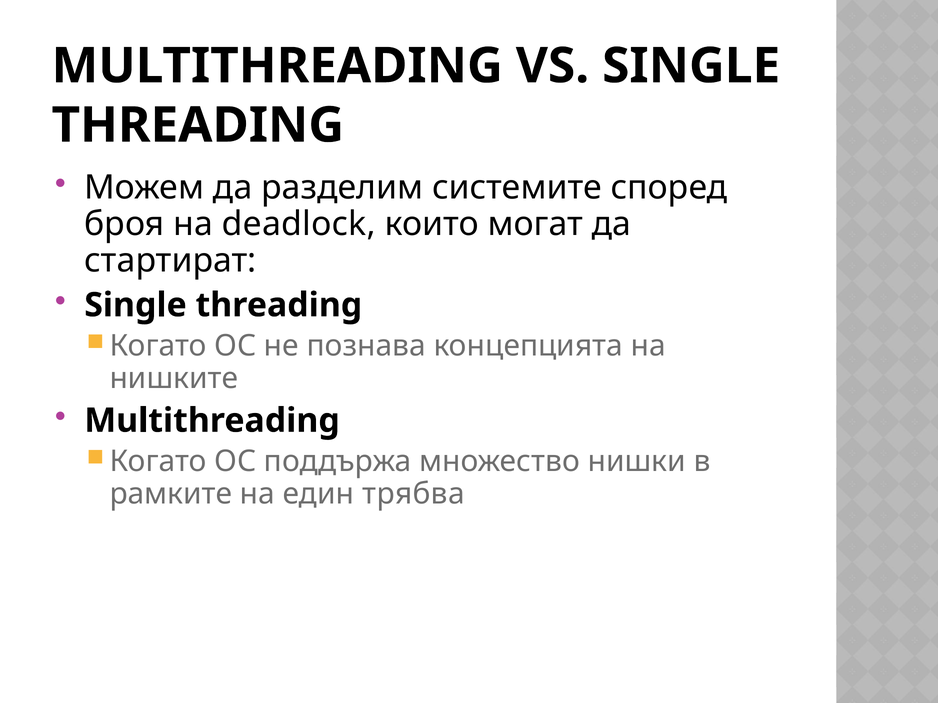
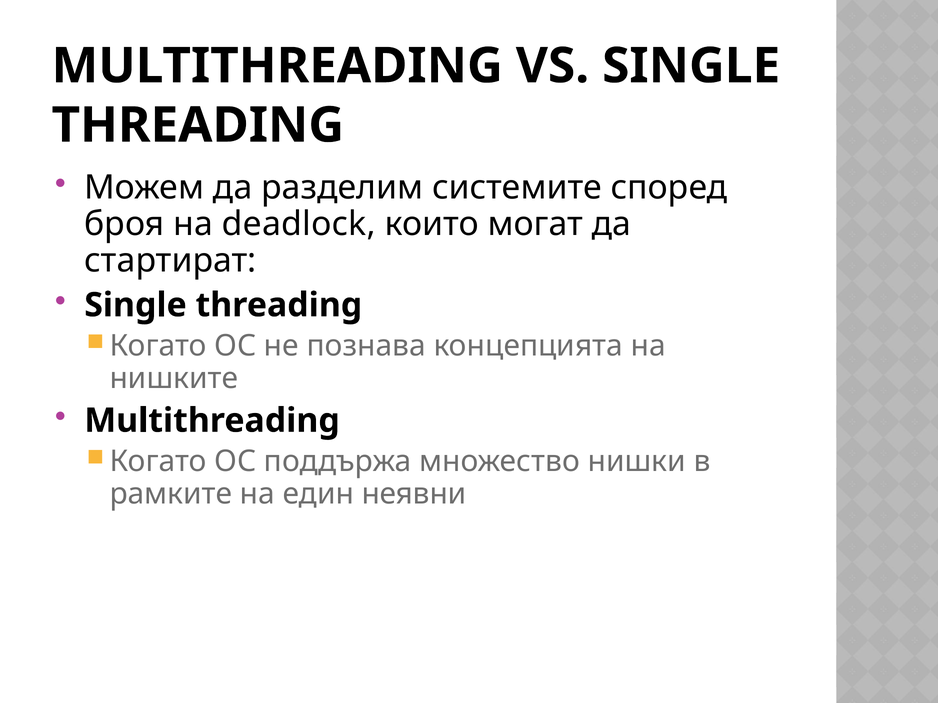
трябва: трябва -> неявни
